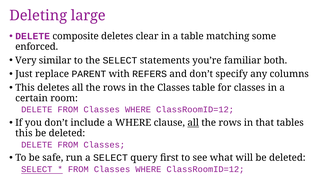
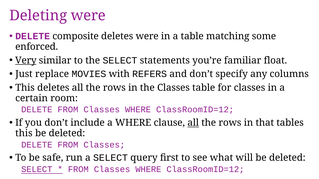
Deleting large: large -> were
deletes clear: clear -> were
Very underline: none -> present
both: both -> float
PARENT: PARENT -> MOVIES
